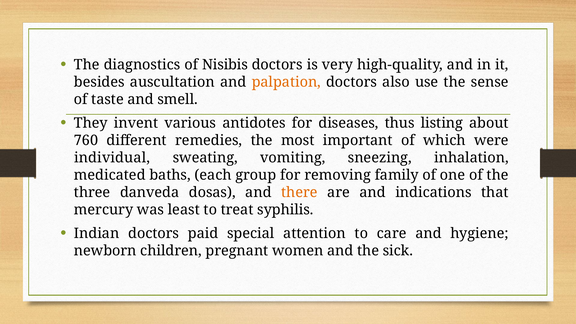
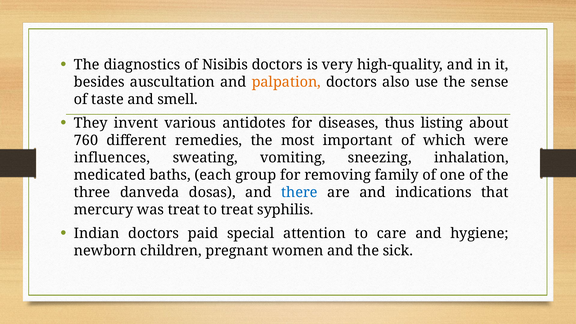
individual: individual -> influences
there colour: orange -> blue
was least: least -> treat
